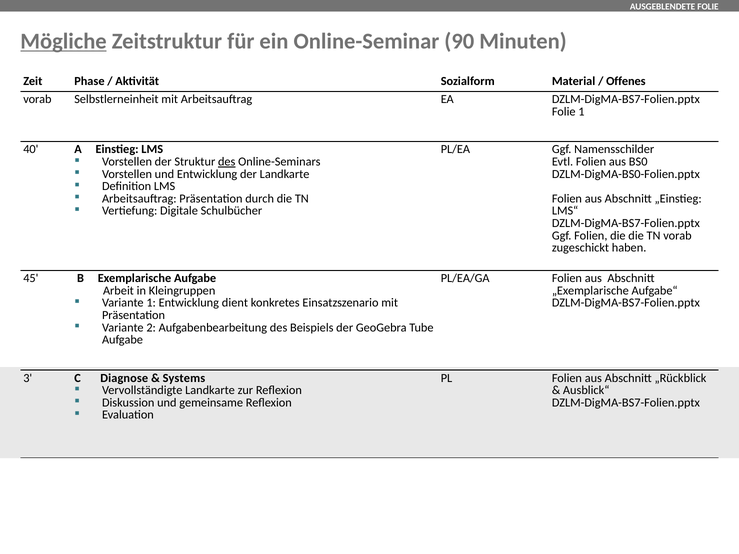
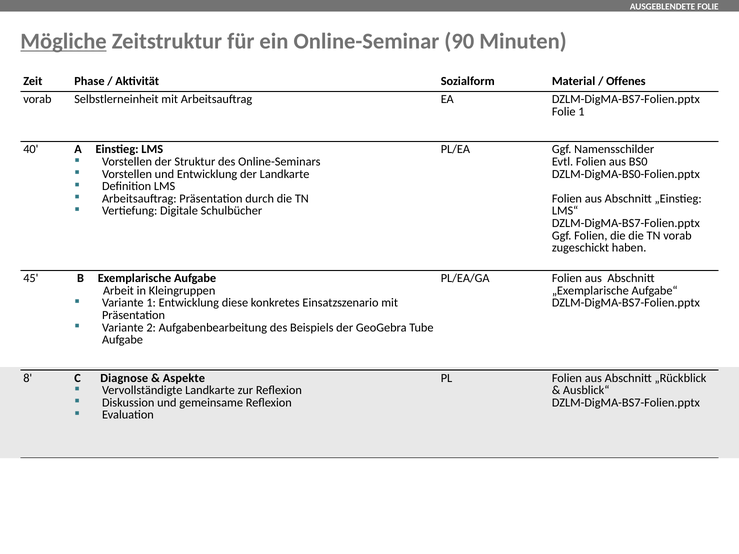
des at (227, 162) underline: present -> none
dient: dient -> diese
3: 3 -> 8
Systems: Systems -> Aspekte
